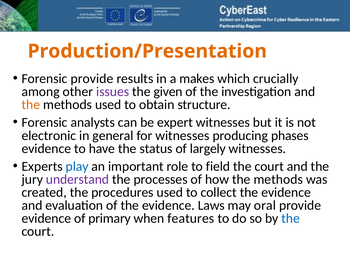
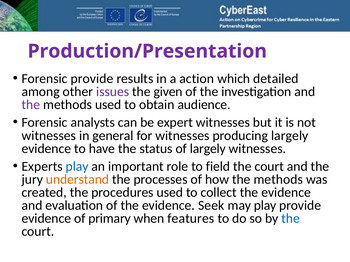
Production/Presentation colour: orange -> purple
makes: makes -> action
crucially: crucially -> detailed
the at (31, 105) colour: orange -> purple
structure: structure -> audience
electronic at (49, 136): electronic -> witnesses
producing phases: phases -> largely
understand colour: purple -> orange
Laws: Laws -> Seek
may oral: oral -> play
